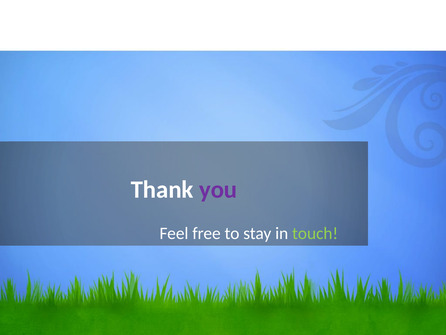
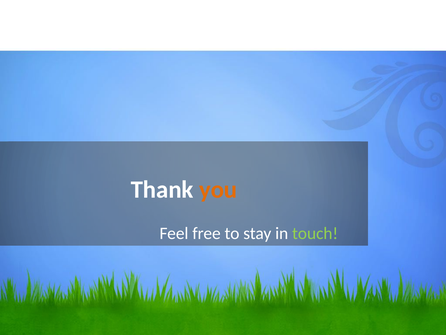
you colour: purple -> orange
